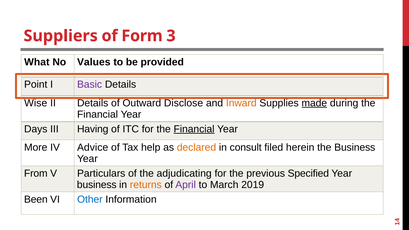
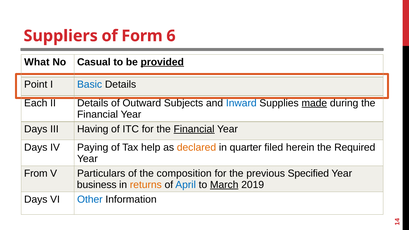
3: 3 -> 6
Values: Values -> Casual
provided underline: none -> present
Basic colour: purple -> blue
Wise: Wise -> Each
Disclose: Disclose -> Subjects
Inward colour: orange -> blue
More at (36, 147): More -> Days
Advice: Advice -> Paying
consult: consult -> quarter
the Business: Business -> Required
adjudicating: adjudicating -> composition
April colour: purple -> blue
March underline: none -> present
Been at (36, 199): Been -> Days
